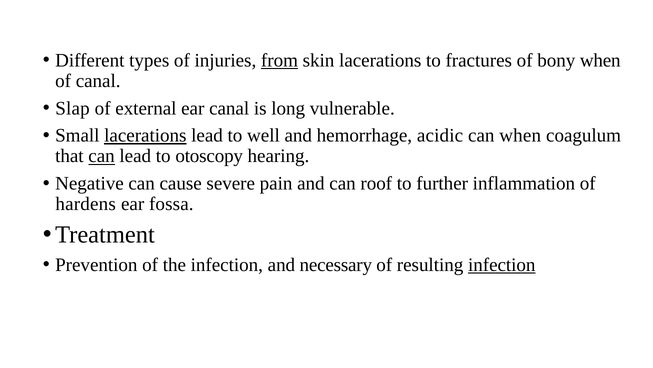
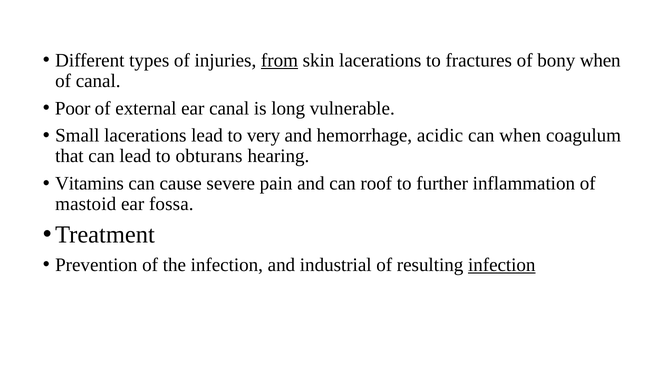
Slap: Slap -> Poor
lacerations at (145, 135) underline: present -> none
well: well -> very
can at (102, 156) underline: present -> none
otoscopy: otoscopy -> obturans
Negative: Negative -> Vitamins
hardens: hardens -> mastoid
necessary: necessary -> industrial
